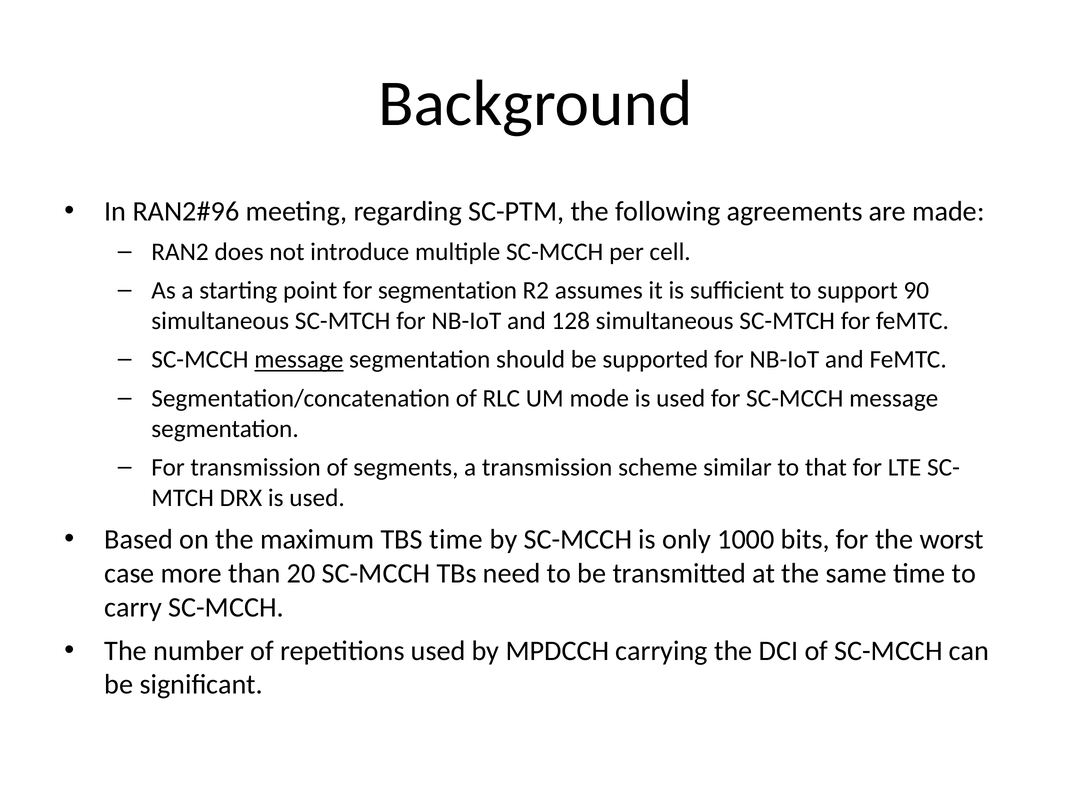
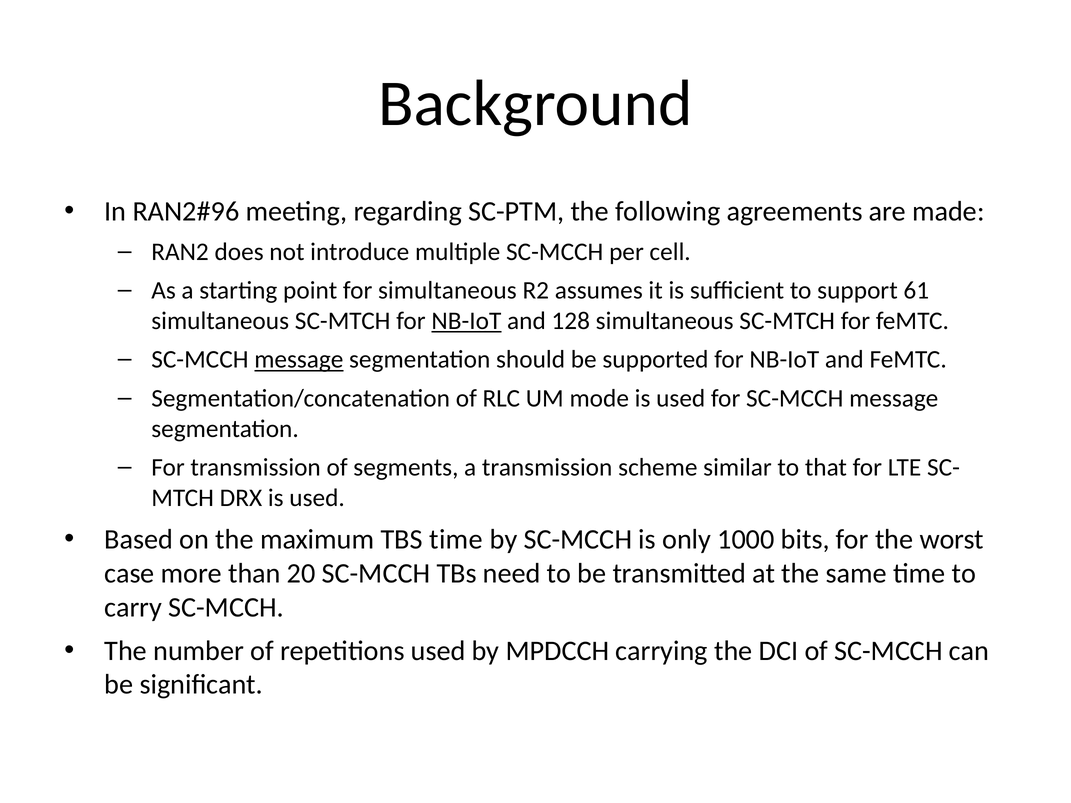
for segmentation: segmentation -> simultaneous
90: 90 -> 61
NB-IoT at (466, 321) underline: none -> present
